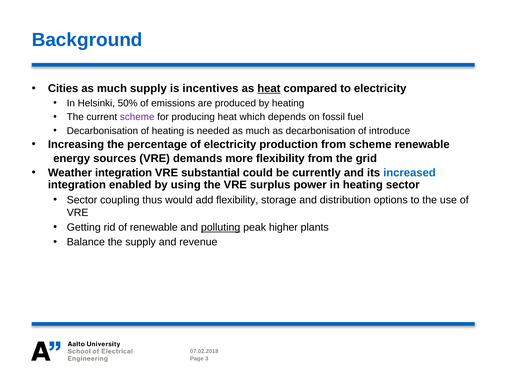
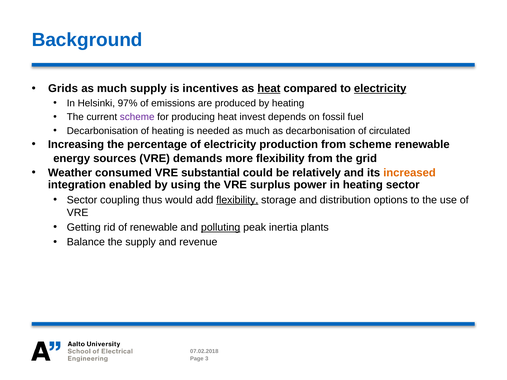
Cities: Cities -> Grids
electricity at (380, 89) underline: none -> present
50%: 50% -> 97%
which: which -> invest
introduce: introduce -> circulated
Weather integration: integration -> consumed
currently: currently -> relatively
increased colour: blue -> orange
flexibility at (237, 200) underline: none -> present
higher: higher -> inertia
